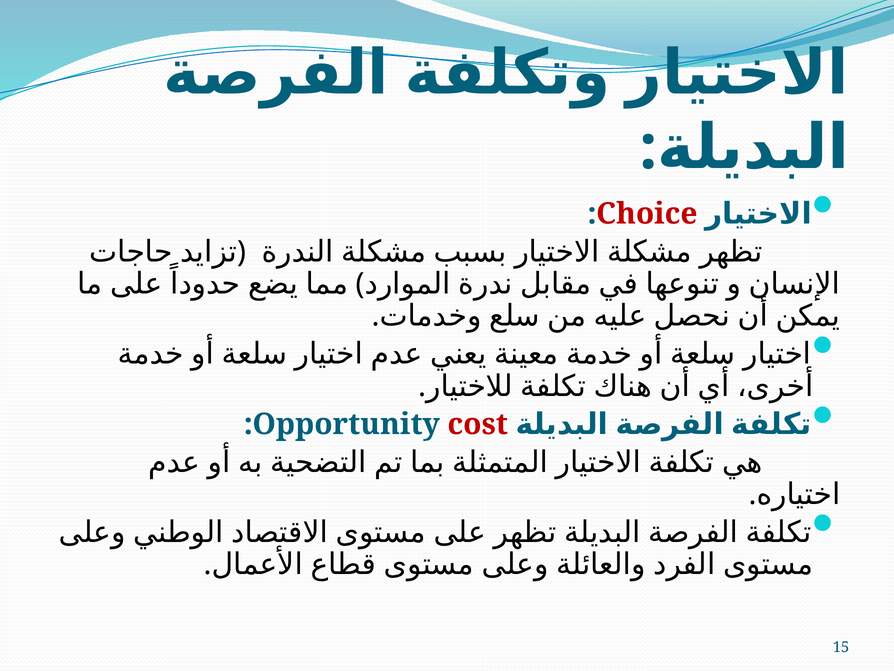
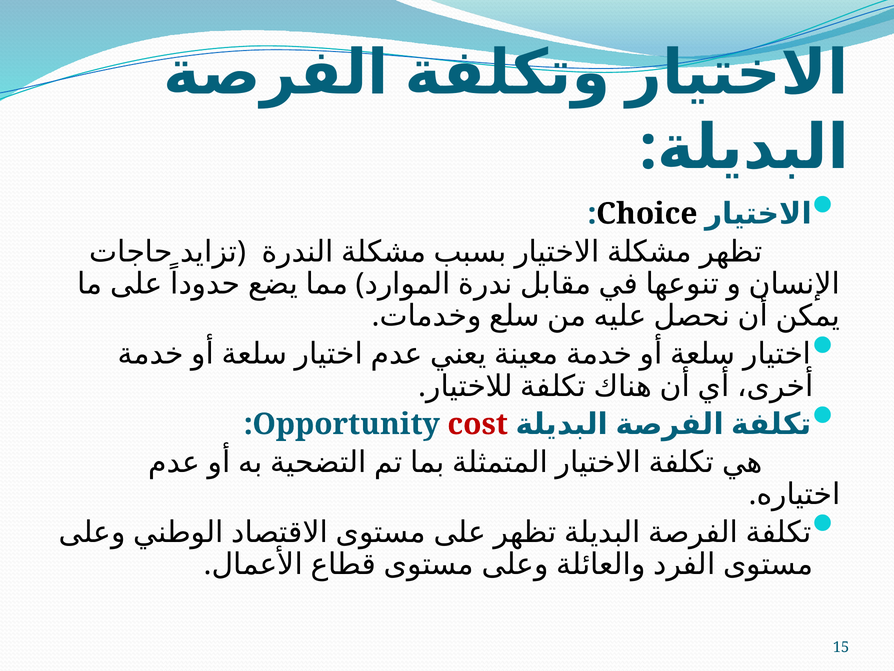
Choice colour: red -> black
